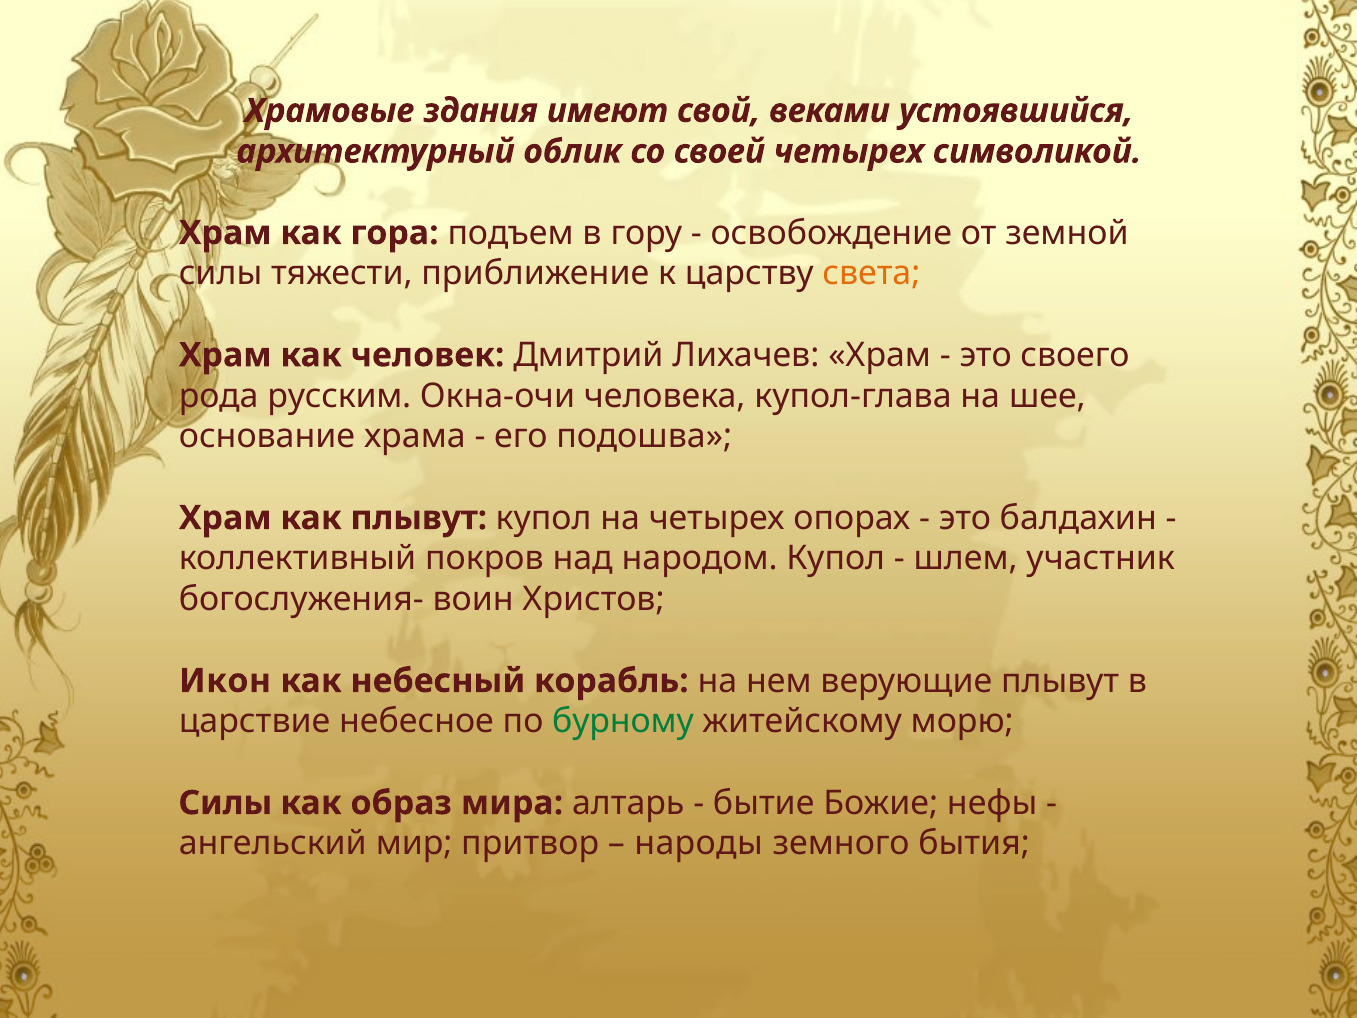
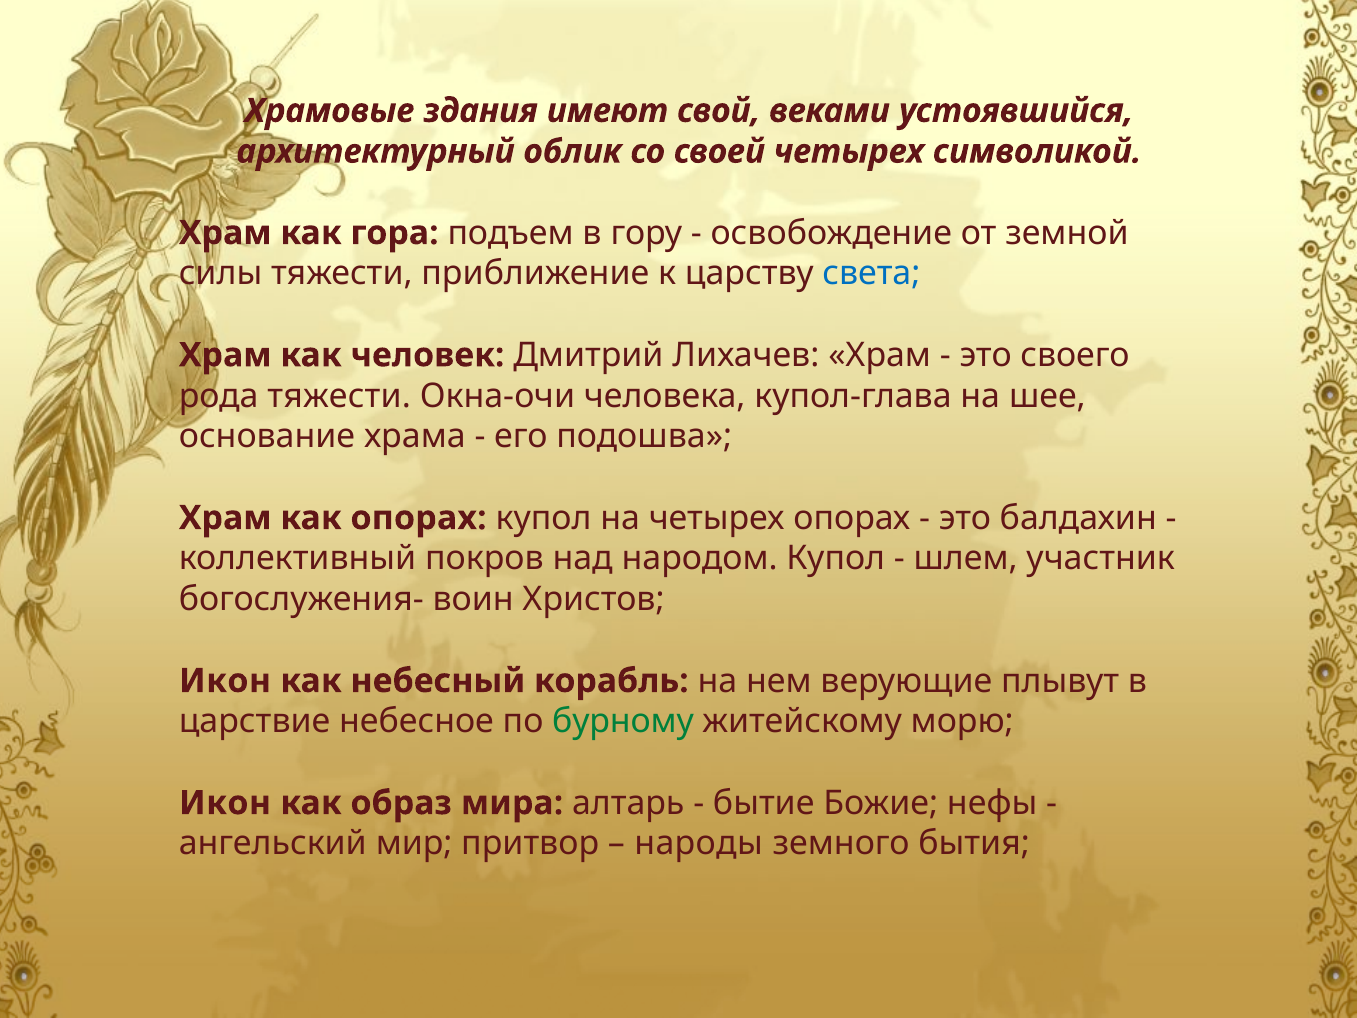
света colour: orange -> blue
рода русским: русским -> тяжести
как плывут: плывут -> опорах
Силы at (225, 803): Силы -> Икон
